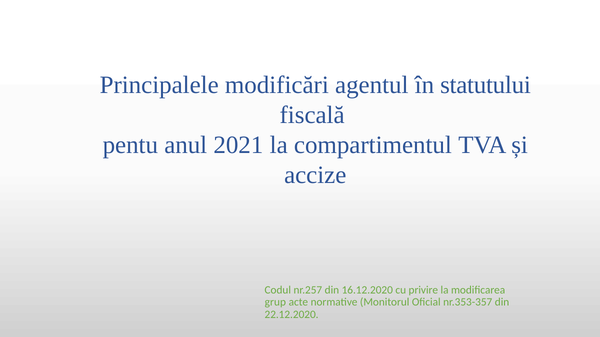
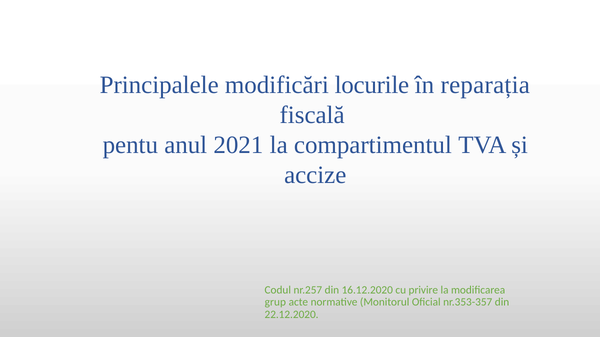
agentul: agentul -> locurile
statutului: statutului -> reparația
